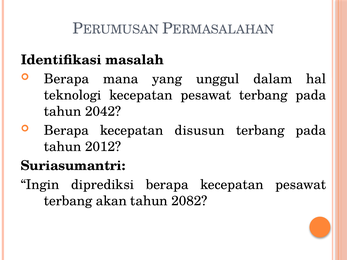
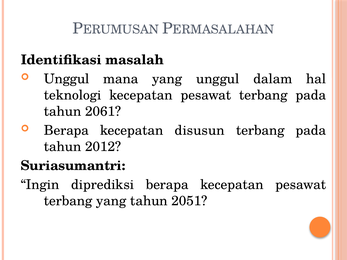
Berapa at (67, 79): Berapa -> Unggul
2042: 2042 -> 2061
terbang akan: akan -> yang
2082: 2082 -> 2051
